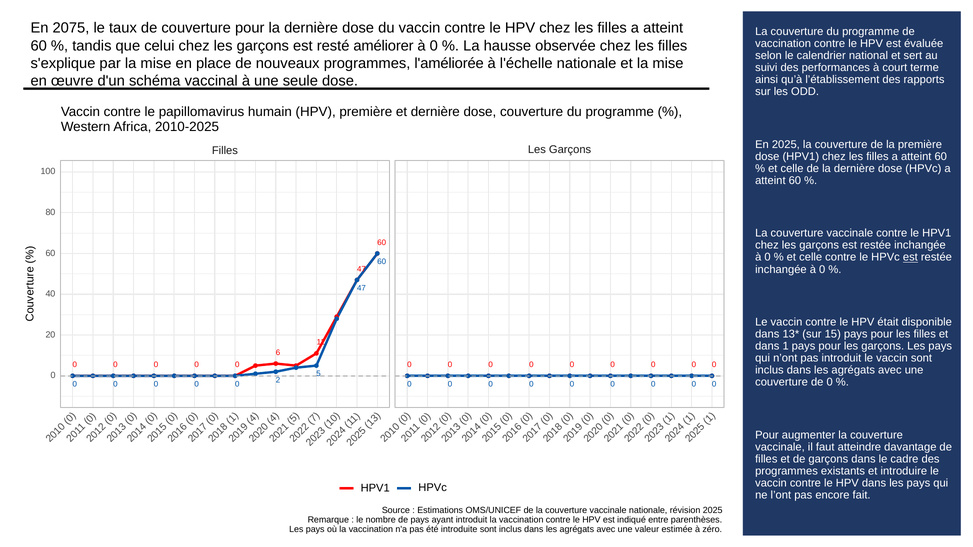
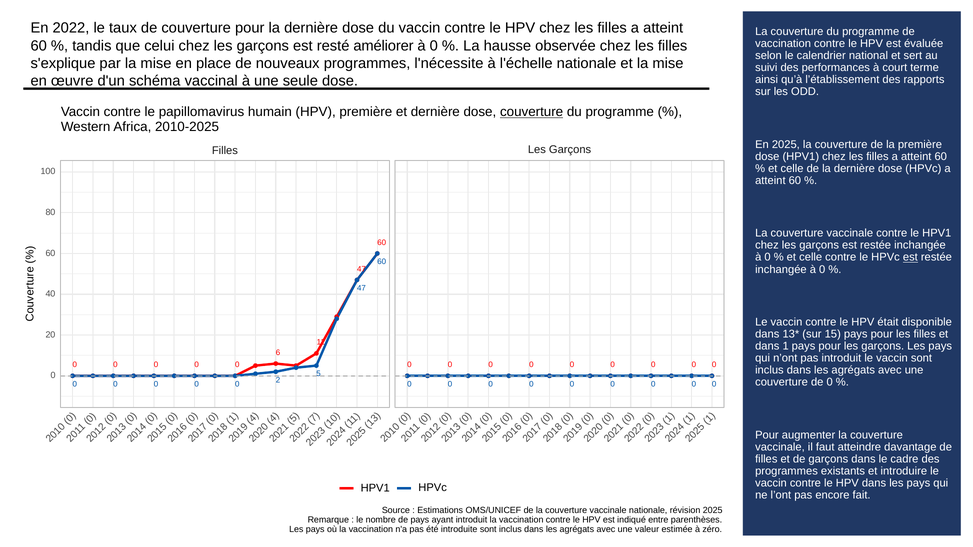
2075: 2075 -> 2022
l'améliorée: l'améliorée -> l'nécessite
couverture at (532, 112) underline: none -> present
